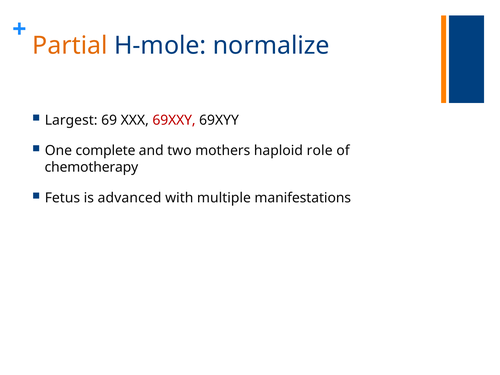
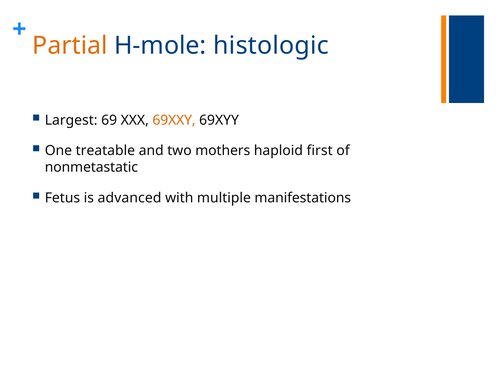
normalize: normalize -> histologic
69XXY colour: red -> orange
complete: complete -> treatable
role: role -> first
chemotherapy: chemotherapy -> nonmetastatic
